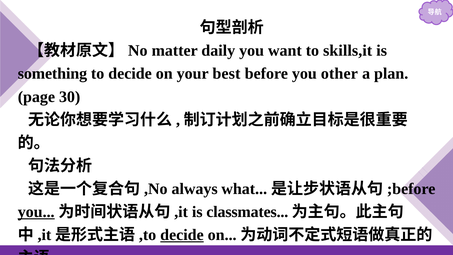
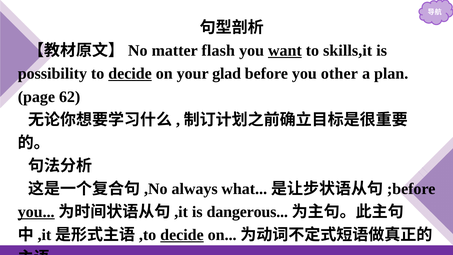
daily: daily -> flash
want underline: none -> present
something: something -> possibility
decide at (130, 74) underline: none -> present
best: best -> glad
30: 30 -> 62
classmates: classmates -> dangerous
